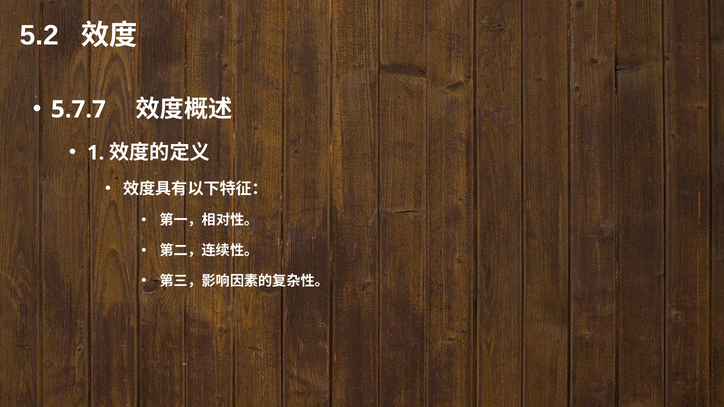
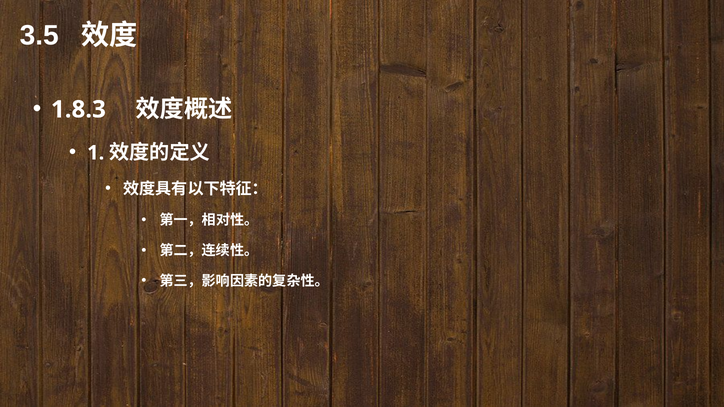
5.2: 5.2 -> 3.5
5.7.7: 5.7.7 -> 1.8.3
